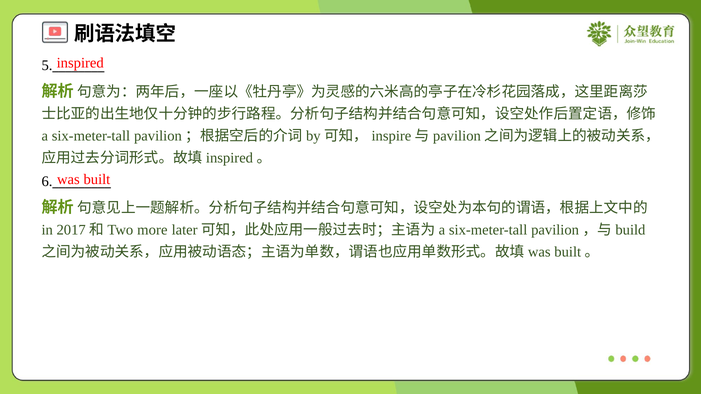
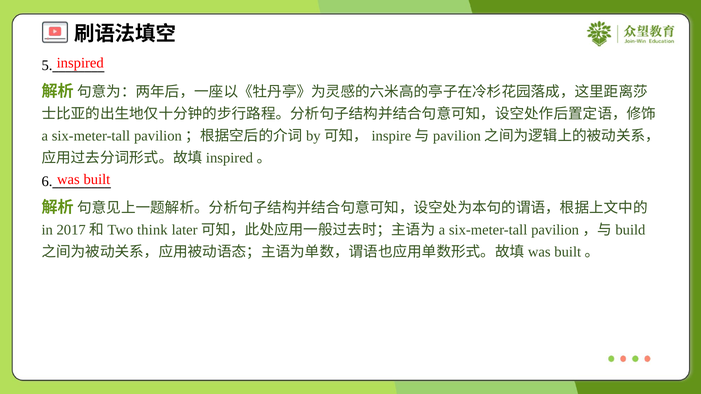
more: more -> think
